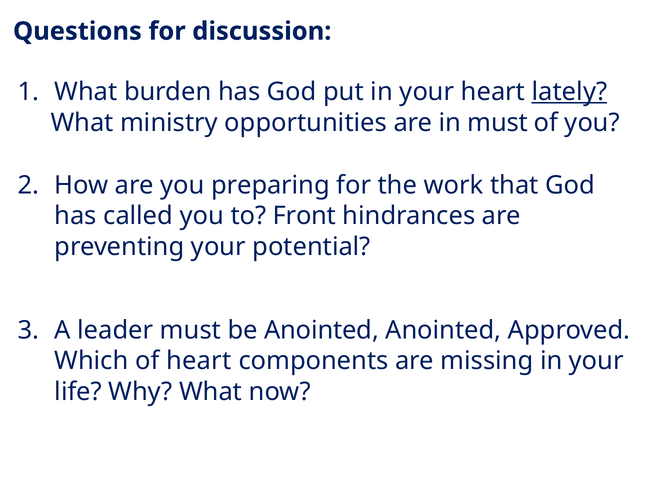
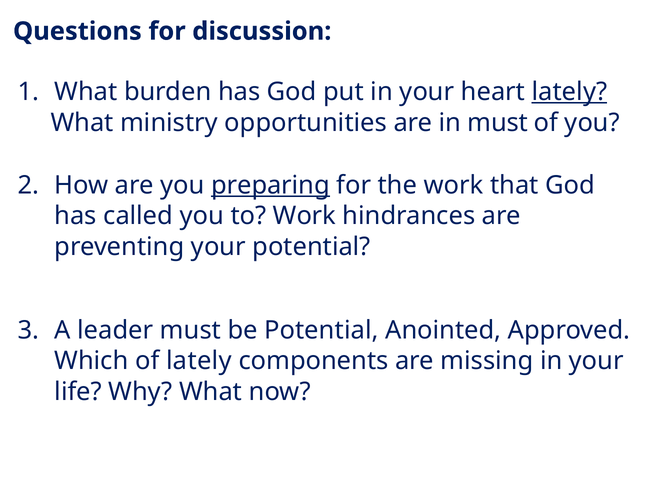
preparing underline: none -> present
to Front: Front -> Work
be Anointed: Anointed -> Potential
of heart: heart -> lately
